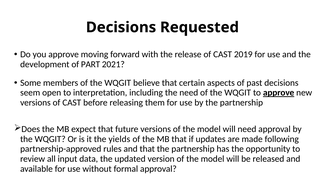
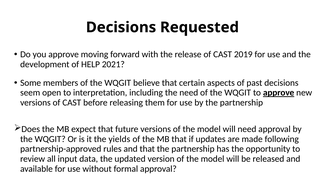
PART: PART -> HELP
